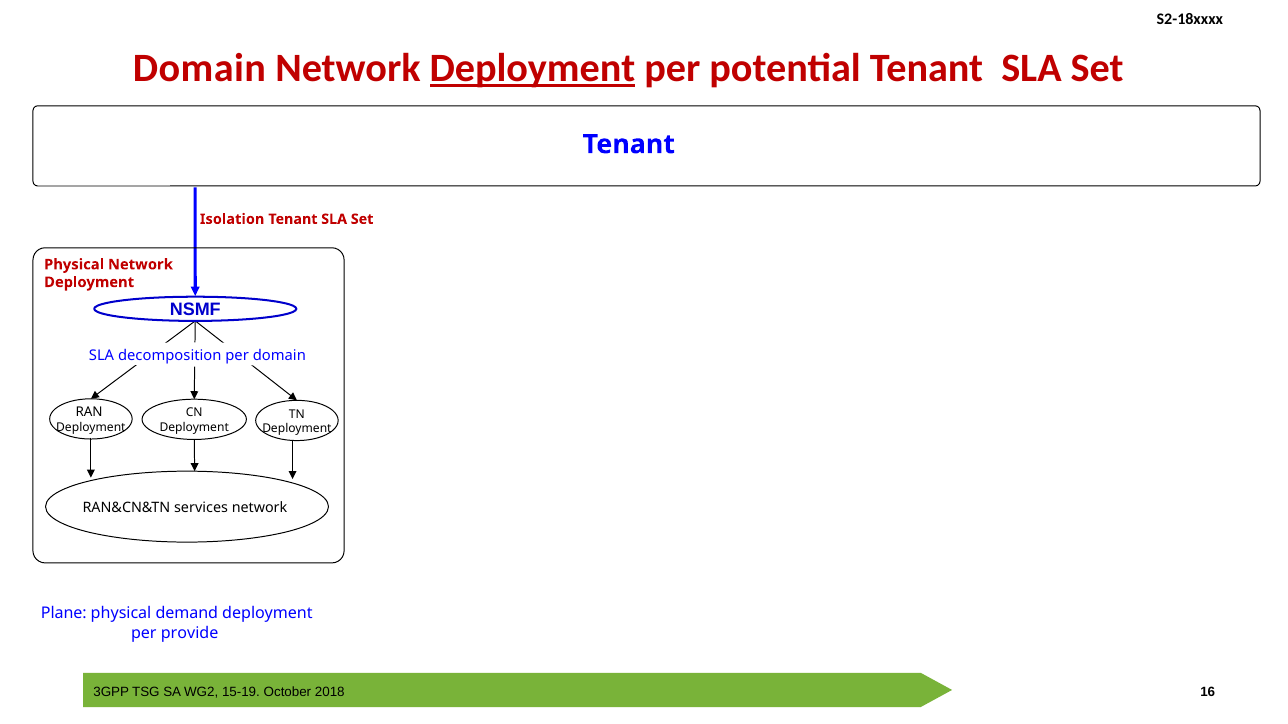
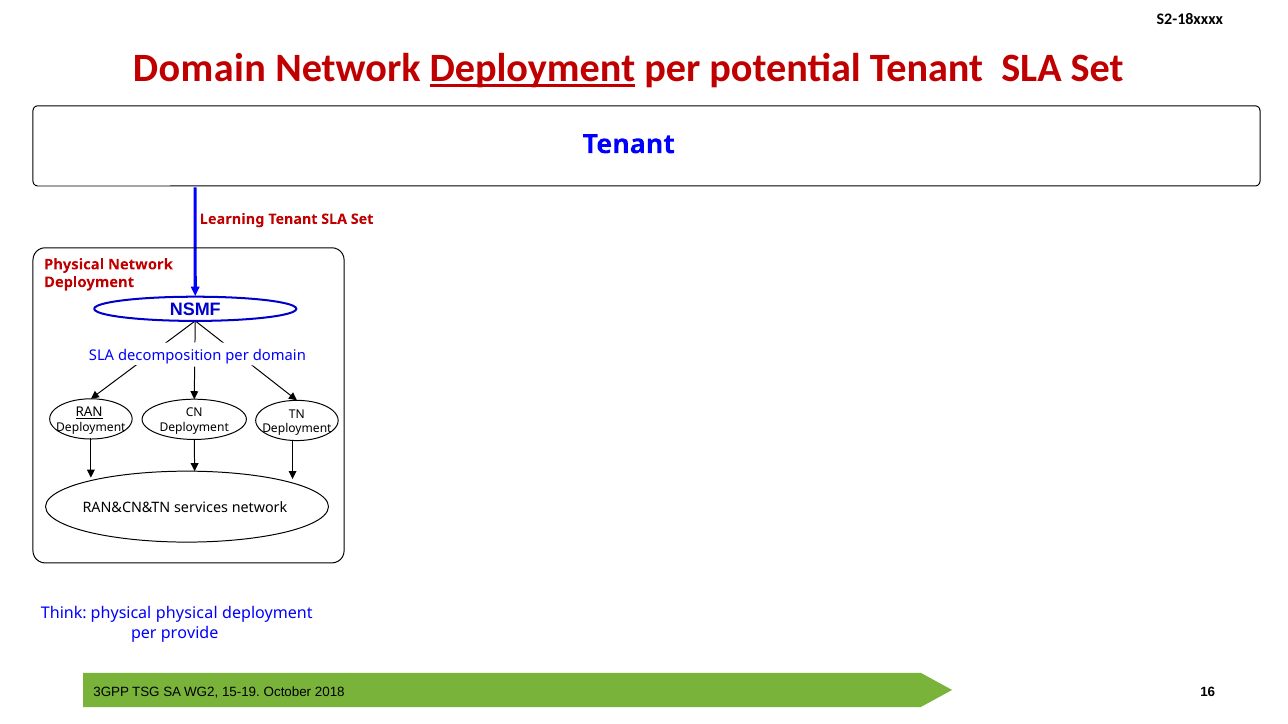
Isolation: Isolation -> Learning
RAN underline: none -> present
Plane: Plane -> Think
physical demand: demand -> physical
